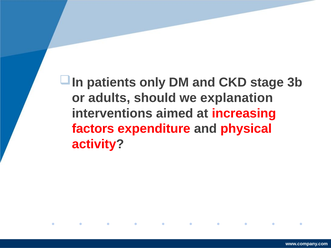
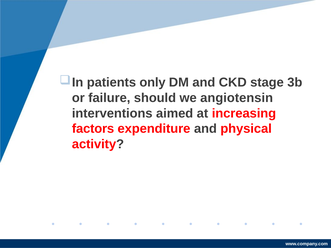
adults: adults -> failure
explanation: explanation -> angiotensin
